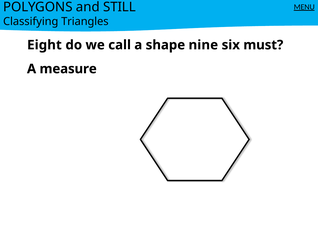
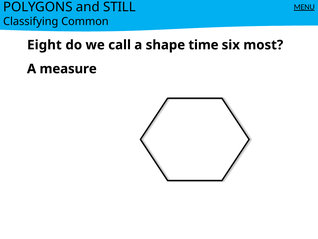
Triangles: Triangles -> Common
nine: nine -> time
must: must -> most
